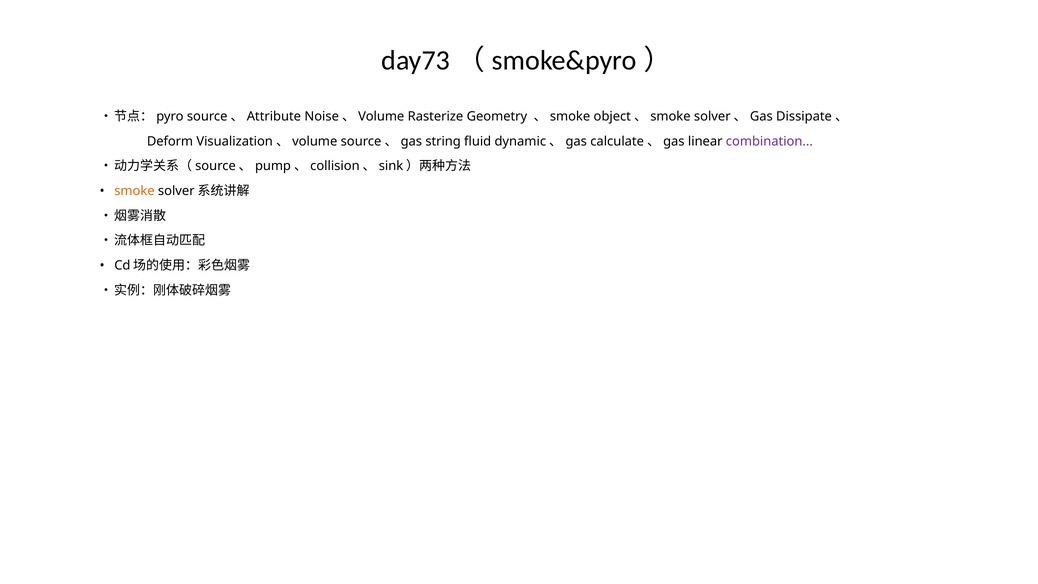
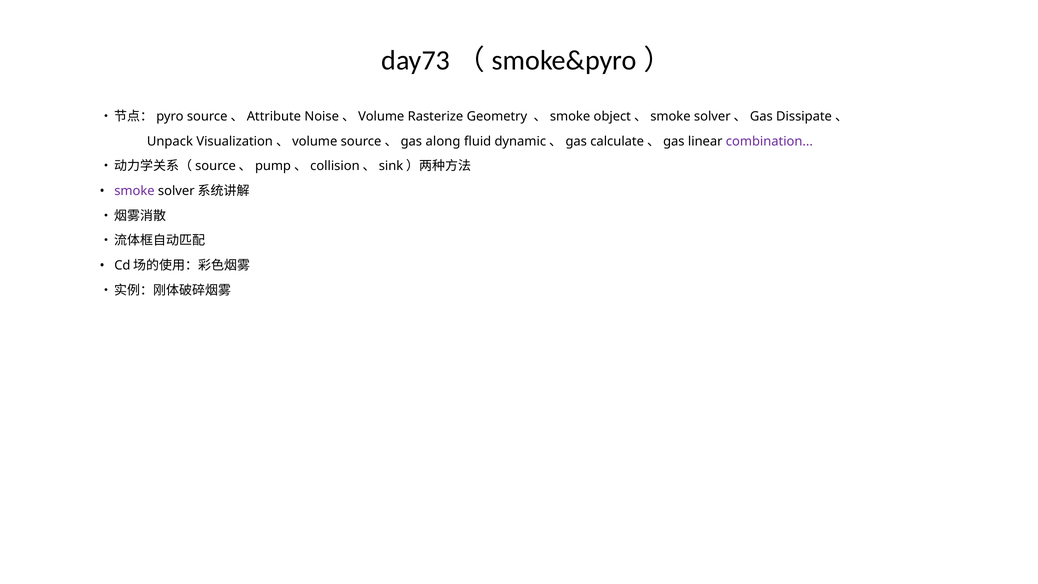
Deform: Deform -> Unpack
string: string -> along
smoke colour: orange -> purple
